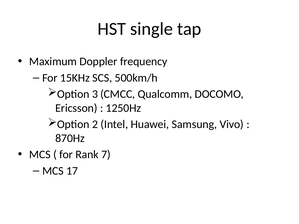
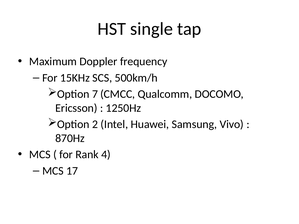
3: 3 -> 7
7: 7 -> 4
